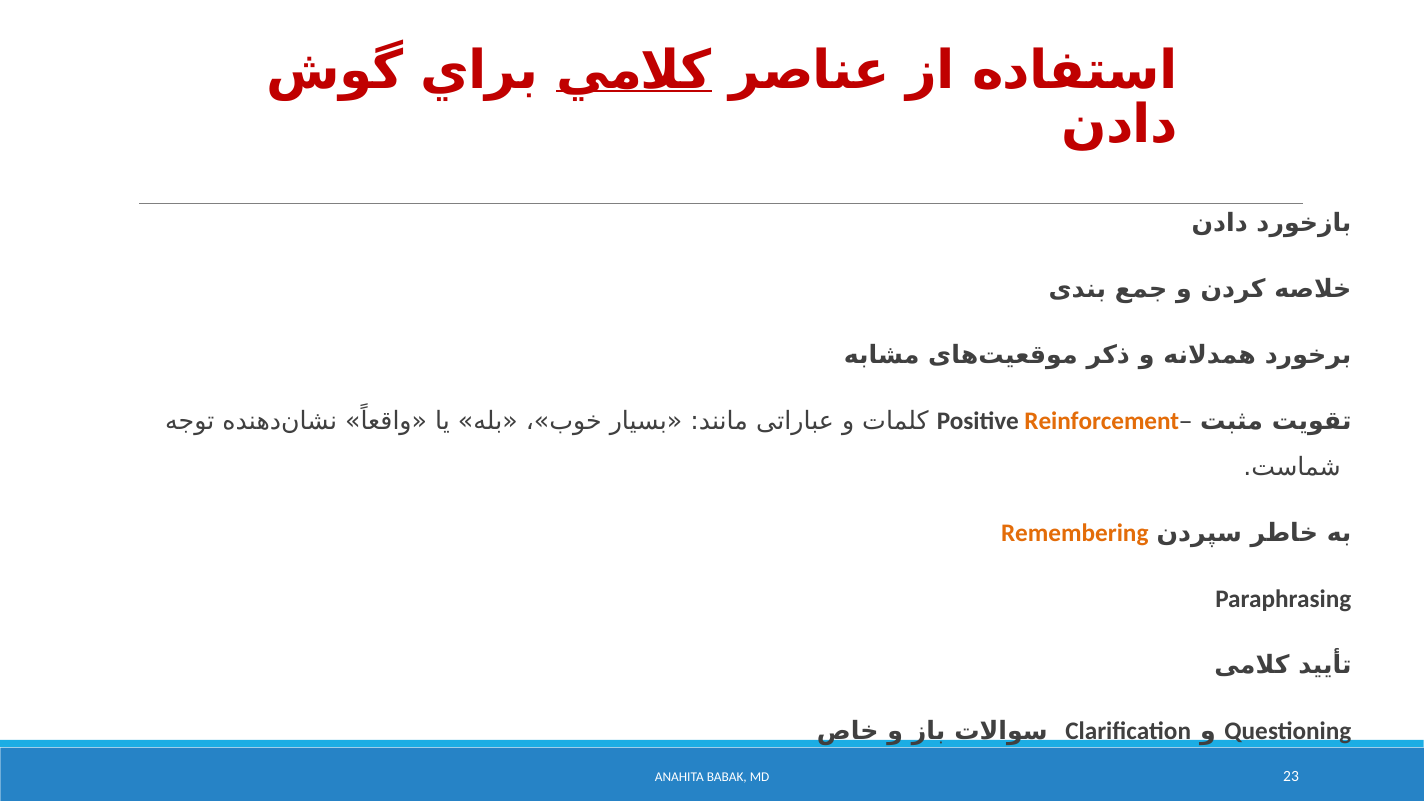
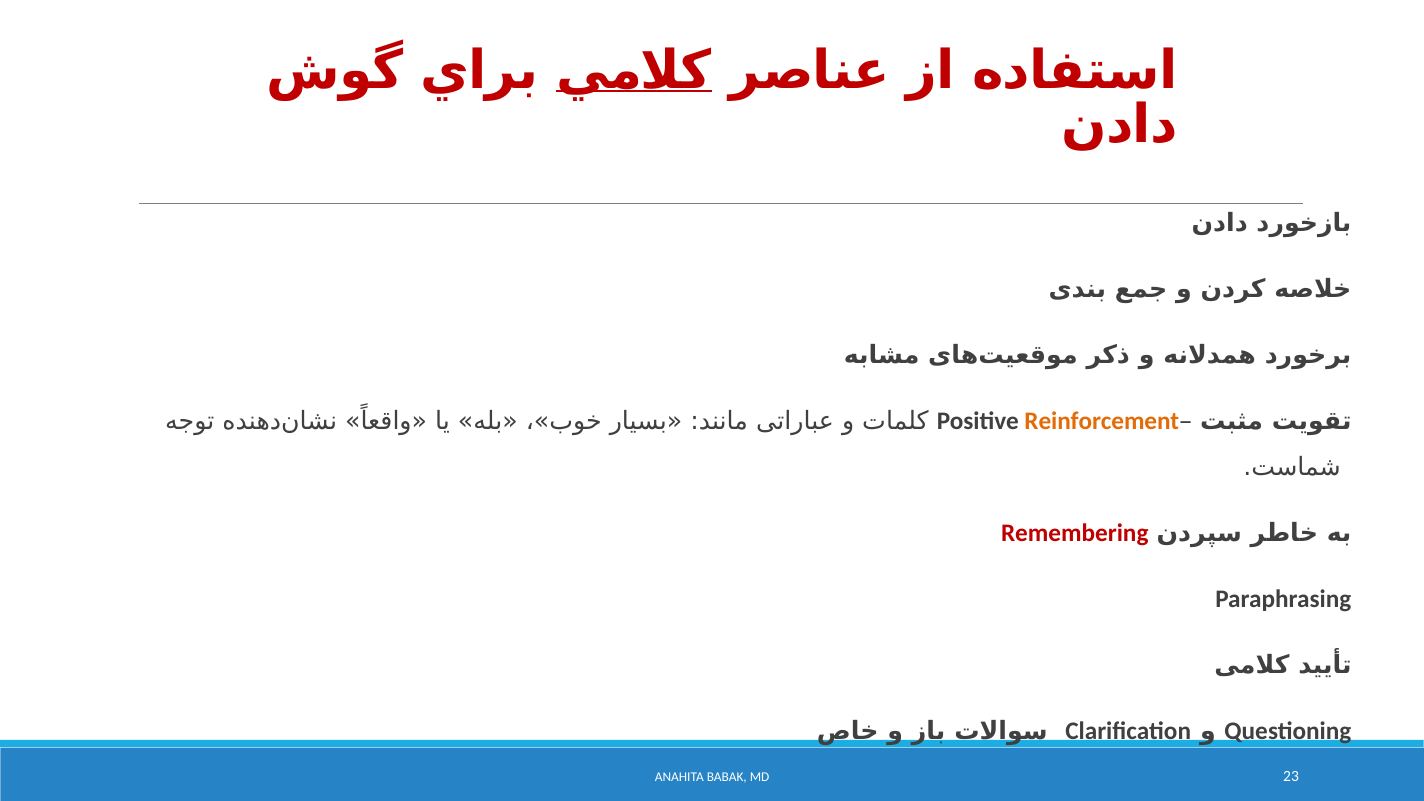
Remembering colour: orange -> red
